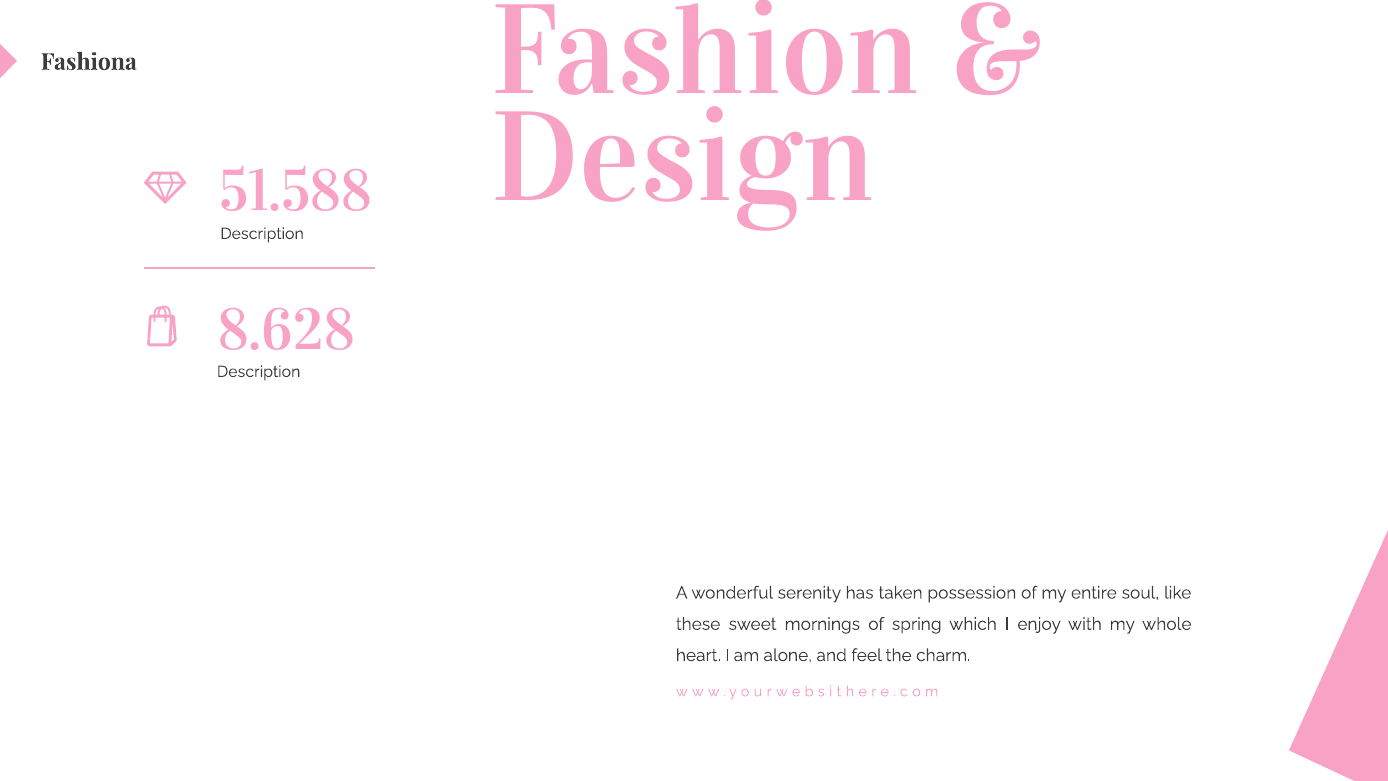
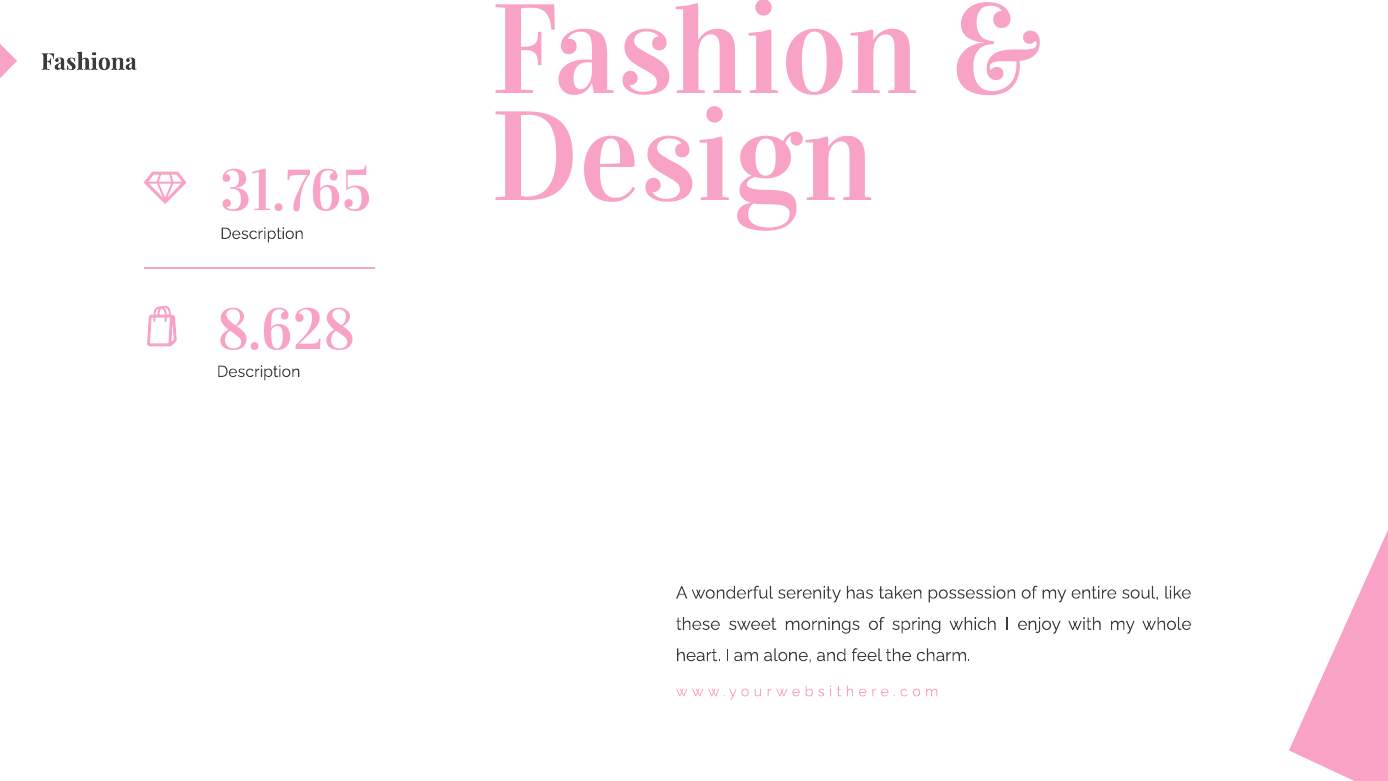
51.588: 51.588 -> 31.765
